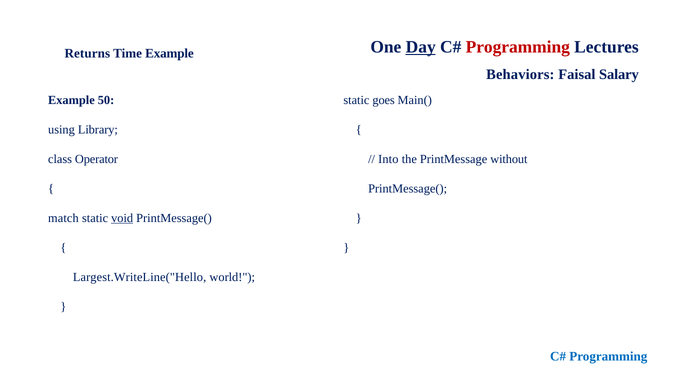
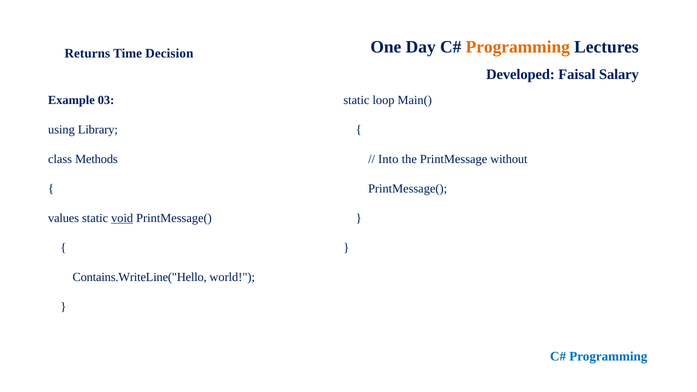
Day underline: present -> none
Programming at (518, 47) colour: red -> orange
Time Example: Example -> Decision
Behaviors: Behaviors -> Developed
50: 50 -> 03
goes: goes -> loop
Operator: Operator -> Methods
match: match -> values
Largest.WriteLine("Hello: Largest.WriteLine("Hello -> Contains.WriteLine("Hello
